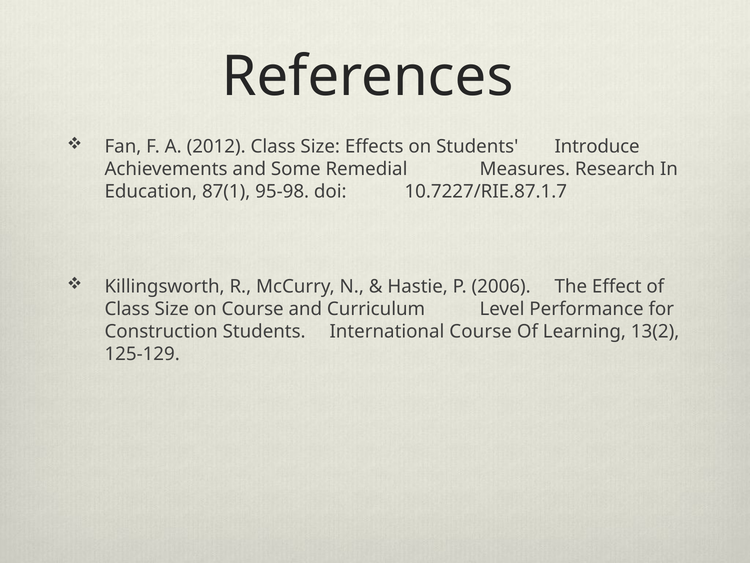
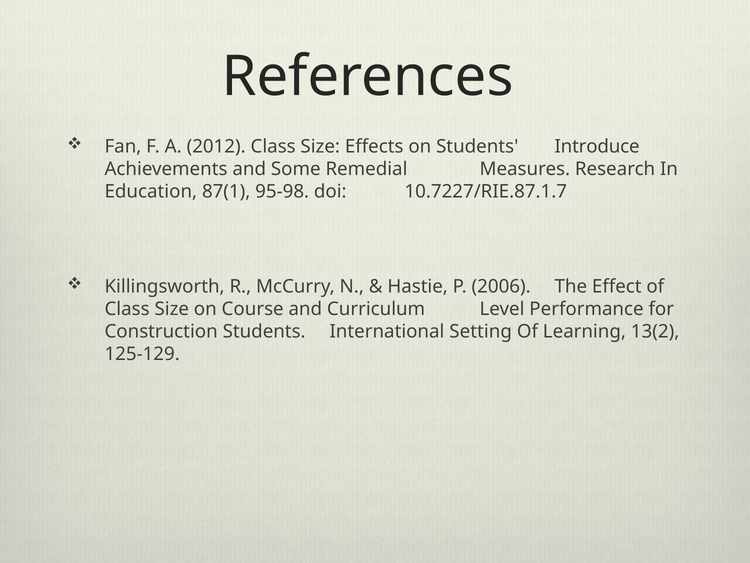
International Course: Course -> Setting
